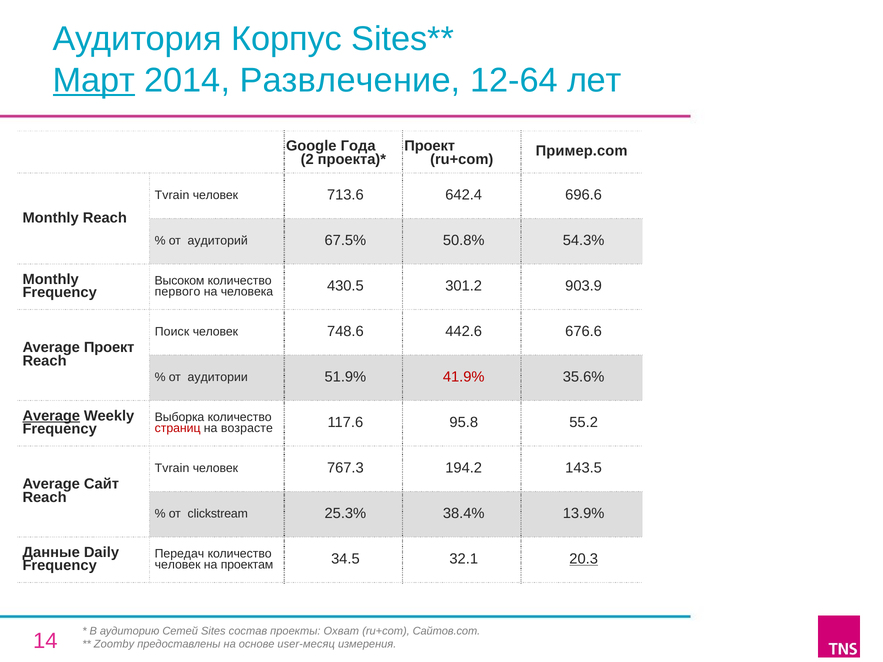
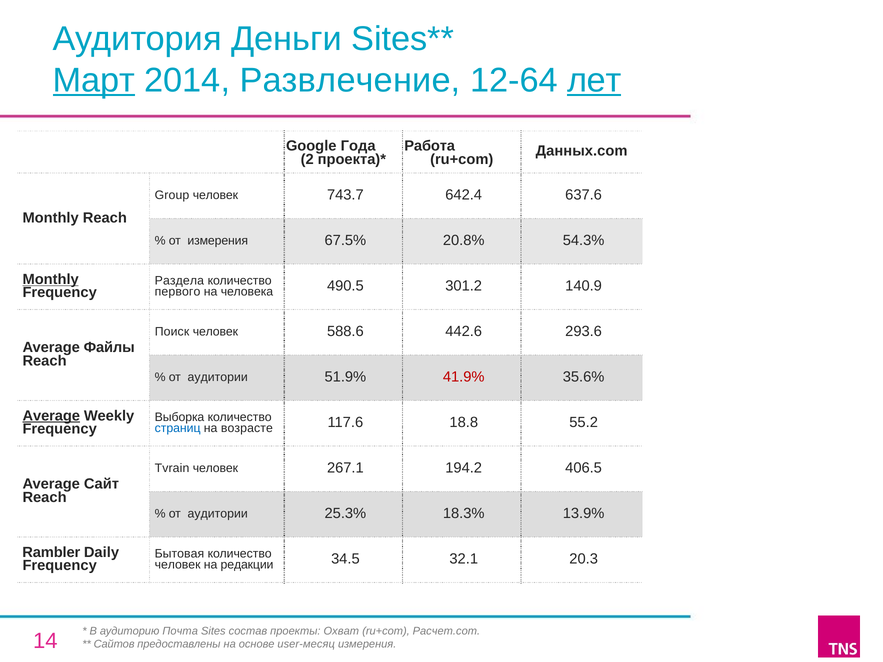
Корпус: Корпус -> Деньги
лет underline: none -> present
Проект at (430, 146): Проект -> Работа
Пример.com: Пример.com -> Данных.com
Tvrain at (172, 195): Tvrain -> Group
713.6: 713.6 -> 743.7
696.6: 696.6 -> 637.6
от аудиторий: аудиторий -> измерения
50.8%: 50.8% -> 20.8%
Monthly at (51, 279) underline: none -> present
Высоком: Высоком -> Раздела
430.5: 430.5 -> 490.5
903.9: 903.9 -> 140.9
748.6: 748.6 -> 588.6
676.6: 676.6 -> 293.6
Average Проект: Проект -> Файлы
страниц colour: red -> blue
95.8: 95.8 -> 18.8
767.3: 767.3 -> 267.1
143.5: 143.5 -> 406.5
clickstream at (218, 514): clickstream -> аудитории
38.4%: 38.4% -> 18.3%
Данные: Данные -> Rambler
Передач: Передач -> Бытовая
проектам: проектам -> редакции
20.3 underline: present -> none
Сетей: Сетей -> Почта
Сайтов.com: Сайтов.com -> Расчет.com
Zoomby: Zoomby -> Сайтов
